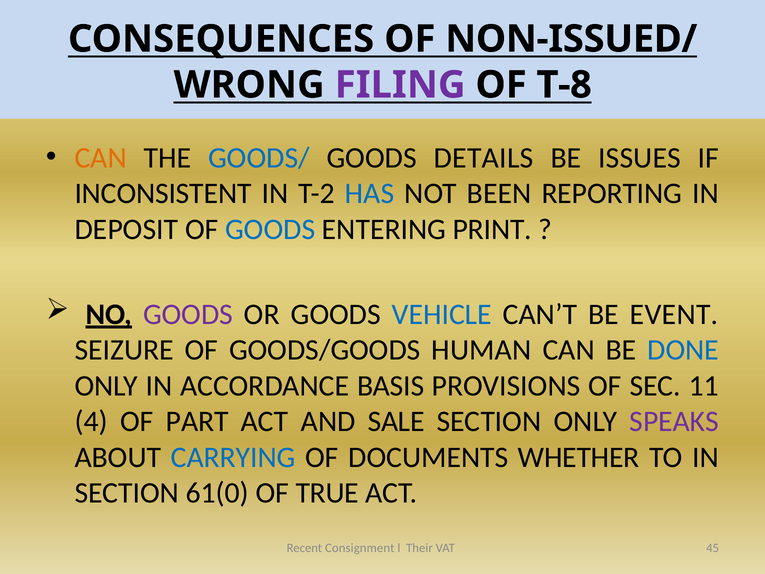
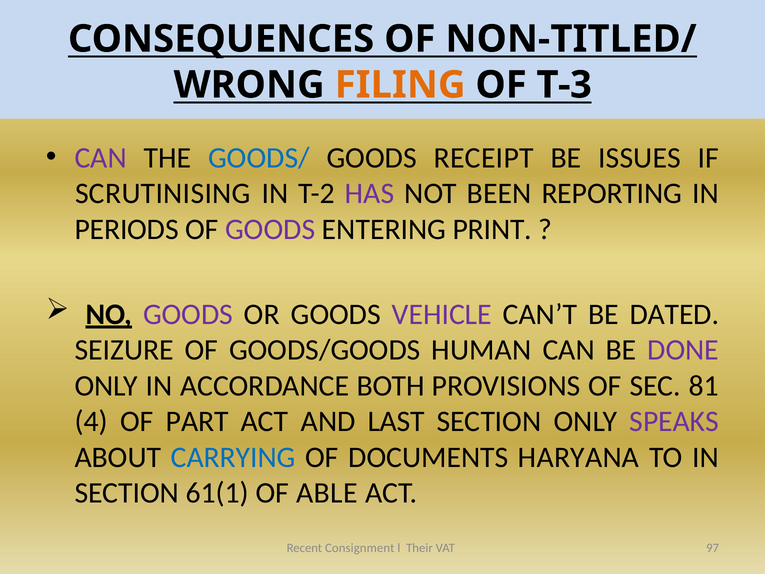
NON-ISSUED/: NON-ISSUED/ -> NON-TITLED/
FILING colour: purple -> orange
T-8: T-8 -> T-3
CAN at (101, 158) colour: orange -> purple
DETAILS: DETAILS -> RECEIPT
INCONSISTENT: INCONSISTENT -> SCRUTINISING
HAS colour: blue -> purple
DEPOSIT: DEPOSIT -> PERIODS
GOODS at (270, 229) colour: blue -> purple
VEHICLE colour: blue -> purple
EVENT: EVENT -> DATED
DONE colour: blue -> purple
BASIS: BASIS -> BOTH
11: 11 -> 81
SALE: SALE -> LAST
WHETHER: WHETHER -> HARYANA
61(0: 61(0 -> 61(1
TRUE: TRUE -> ABLE
45: 45 -> 97
